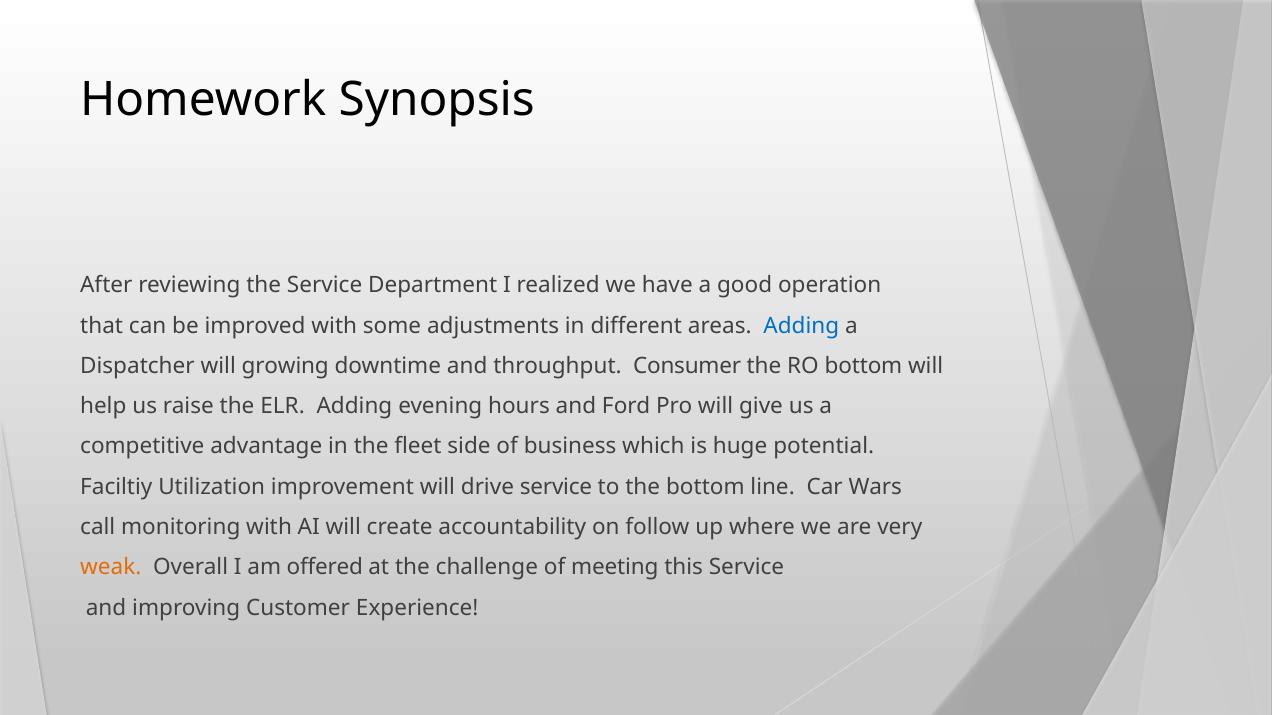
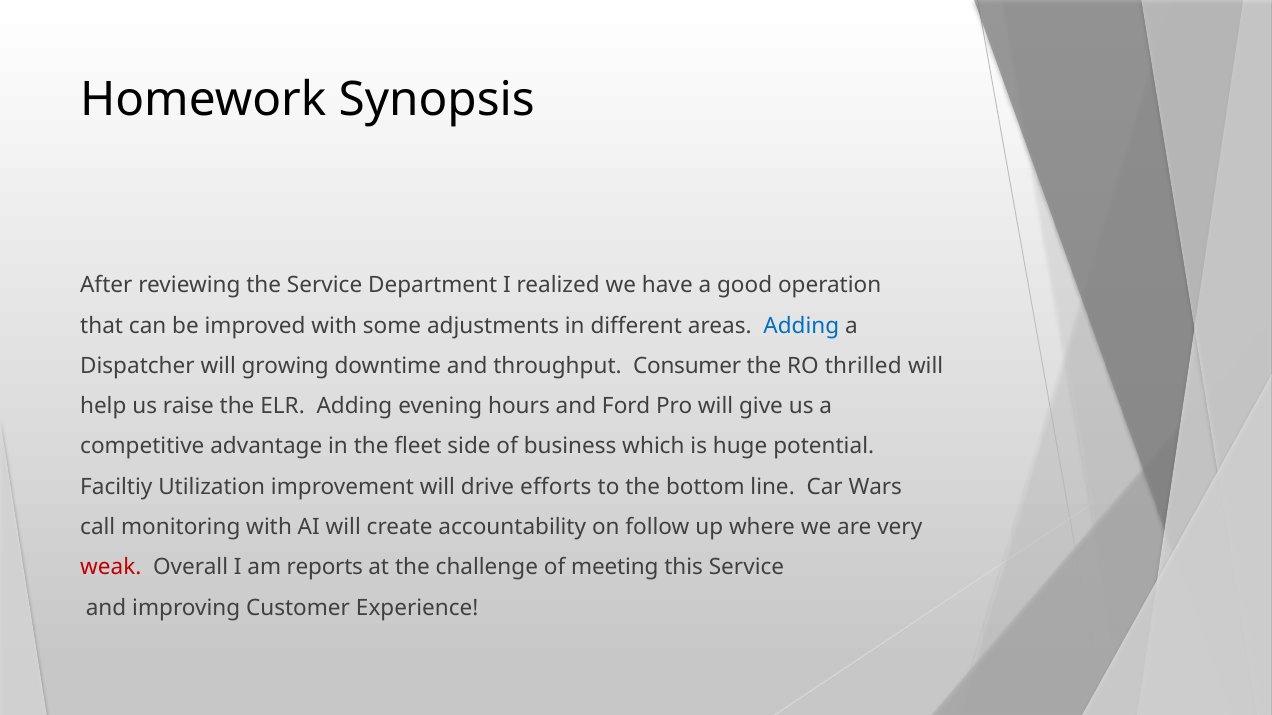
RO bottom: bottom -> thrilled
drive service: service -> efforts
weak colour: orange -> red
offered: offered -> reports
